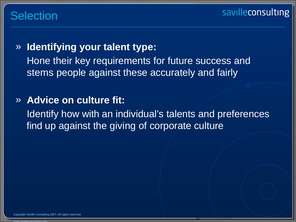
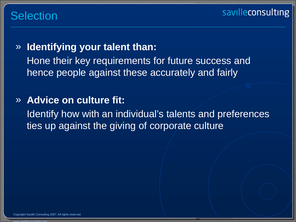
type: type -> than
stems: stems -> hence
find: find -> ties
